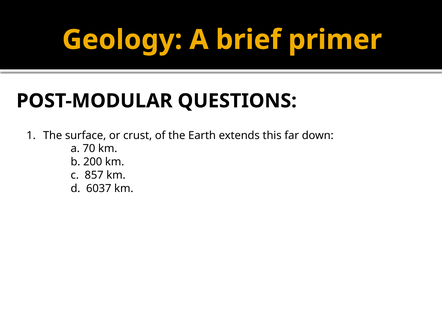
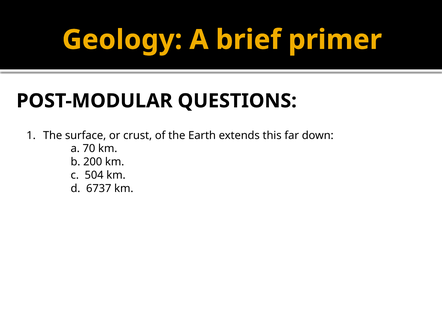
857: 857 -> 504
6037: 6037 -> 6737
